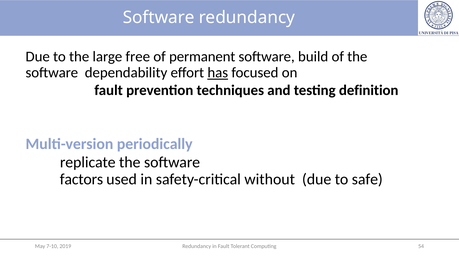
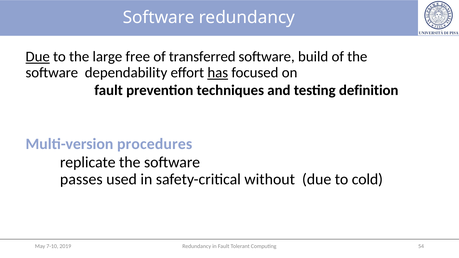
Due at (38, 57) underline: none -> present
permanent: permanent -> transferred
periodically: periodically -> procedures
factors: factors -> passes
safe: safe -> cold
